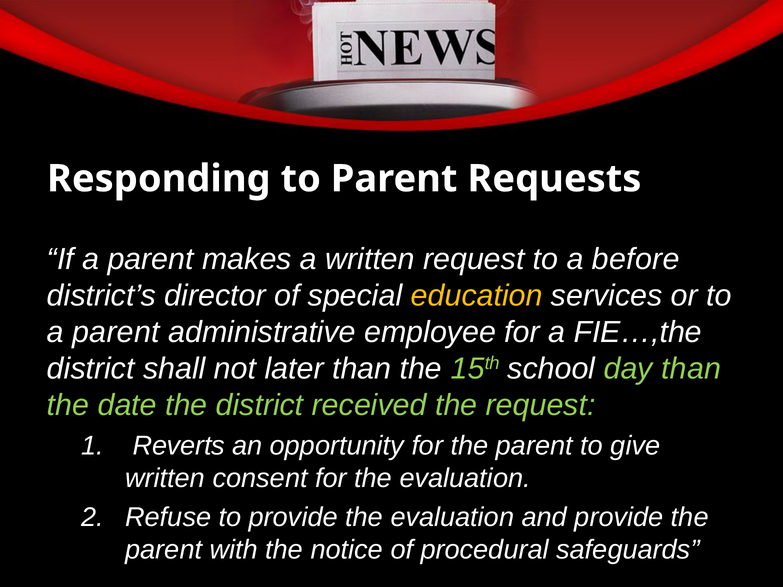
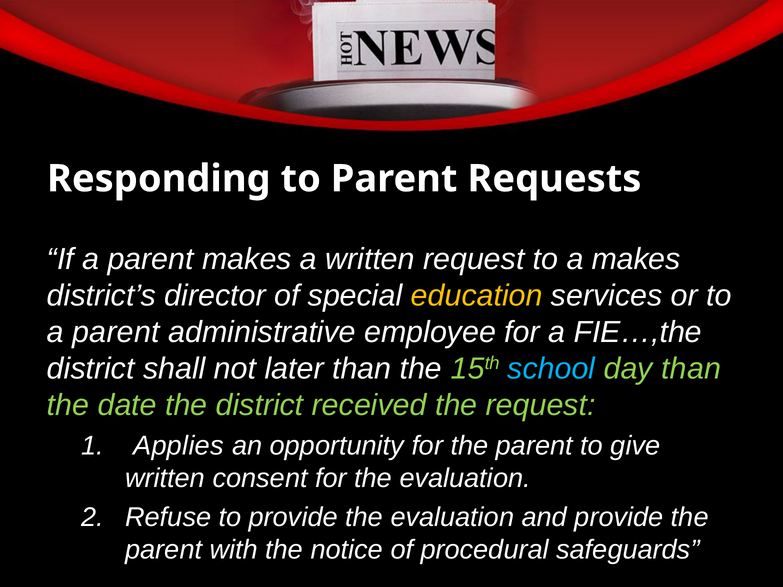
a before: before -> makes
school colour: white -> light blue
Reverts: Reverts -> Applies
